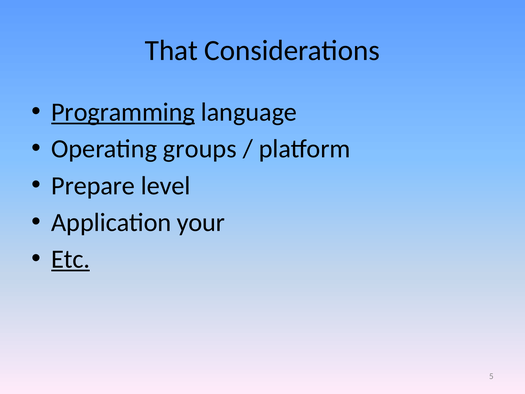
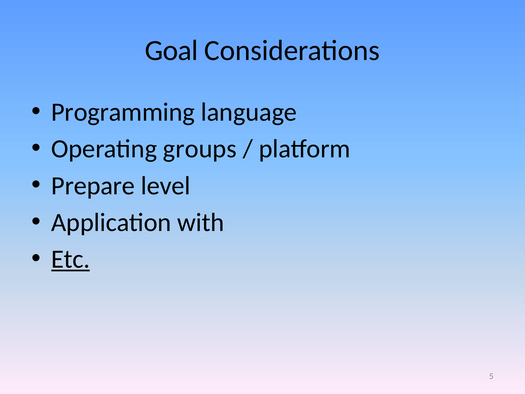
That: That -> Goal
Programming underline: present -> none
your: your -> with
